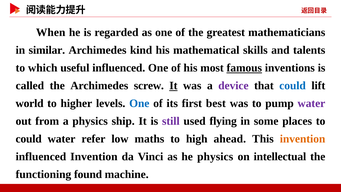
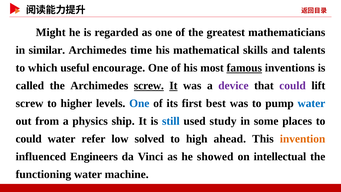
When: When -> Might
kind: kind -> time
useful influenced: influenced -> encourage
screw at (149, 86) underline: none -> present
could at (293, 86) colour: blue -> purple
world at (30, 103): world -> screw
water at (311, 103) colour: purple -> blue
still colour: purple -> blue
flying: flying -> study
maths: maths -> solved
influenced Invention: Invention -> Engineers
he physics: physics -> showed
functioning found: found -> water
